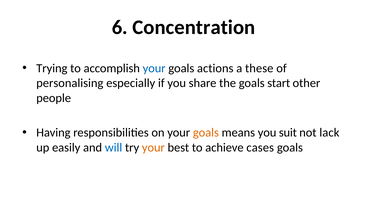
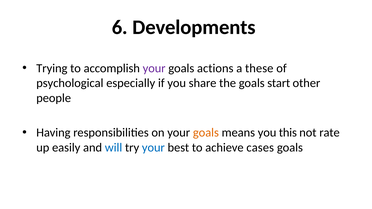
Concentration: Concentration -> Developments
your at (154, 68) colour: blue -> purple
personalising: personalising -> psychological
suit: suit -> this
lack: lack -> rate
your at (153, 148) colour: orange -> blue
